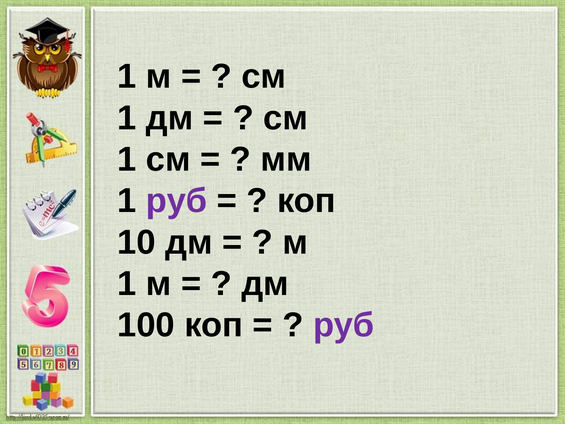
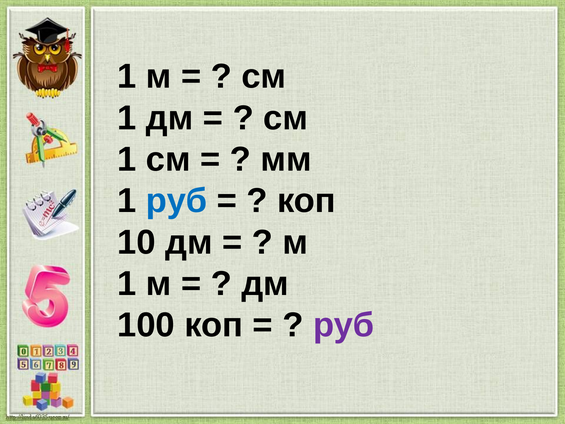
руб at (177, 201) colour: purple -> blue
